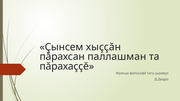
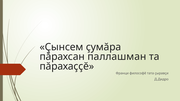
хыççăн: хыççăн -> çумăра
